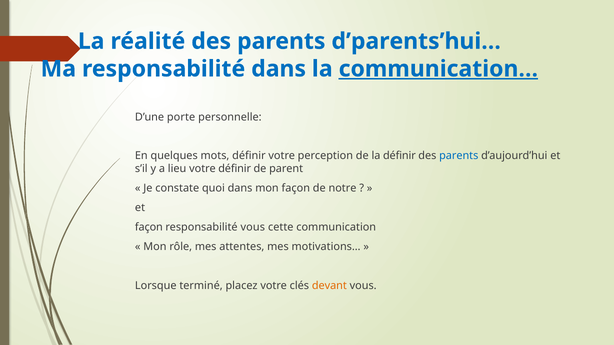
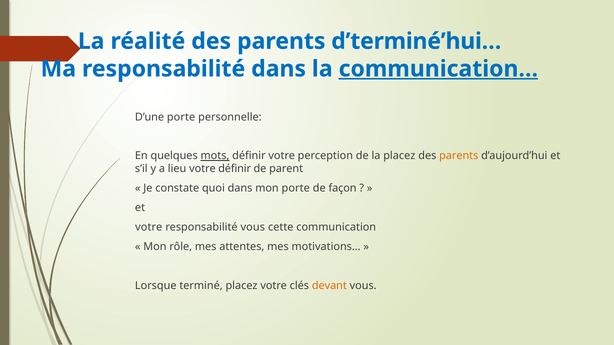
d’parents’hui…: d’parents’hui… -> d’terminé’hui…
mots underline: none -> present
la définir: définir -> placez
parents at (459, 156) colour: blue -> orange
mon façon: façon -> porte
notre: notre -> façon
façon at (149, 227): façon -> votre
